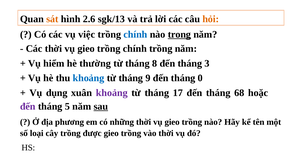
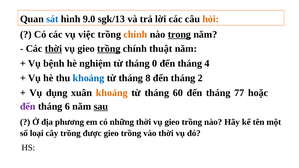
sát colour: orange -> blue
2.6: 2.6 -> 9.0
chính at (135, 34) colour: blue -> orange
thời at (53, 49) underline: none -> present
trồng at (109, 49) underline: none -> present
chính trồng: trồng -> thuật
hiểm: hiểm -> bệnh
thường: thường -> nghiệm
8: 8 -> 0
3: 3 -> 4
9: 9 -> 8
0: 0 -> 2
khoảng at (112, 93) colour: purple -> orange
17: 17 -> 60
68: 68 -> 77
5: 5 -> 6
